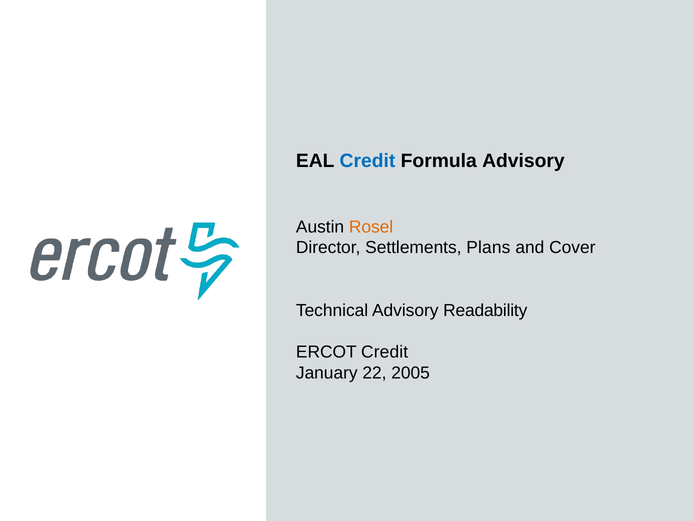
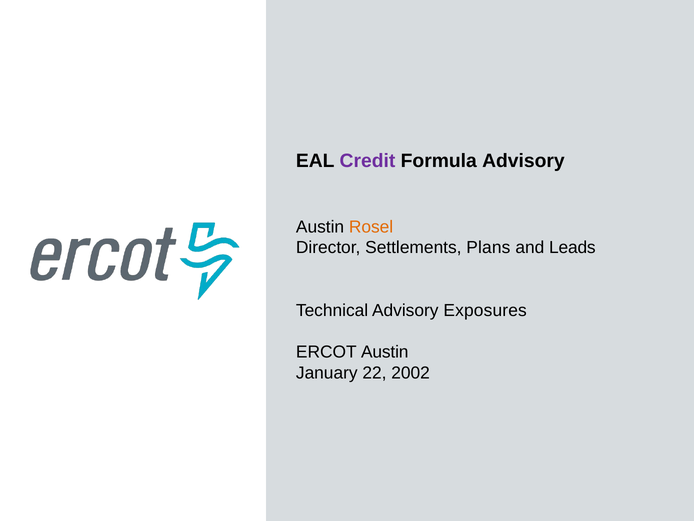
Credit at (367, 161) colour: blue -> purple
Cover: Cover -> Leads
Readability: Readability -> Exposures
ERCOT Credit: Credit -> Austin
2005: 2005 -> 2002
